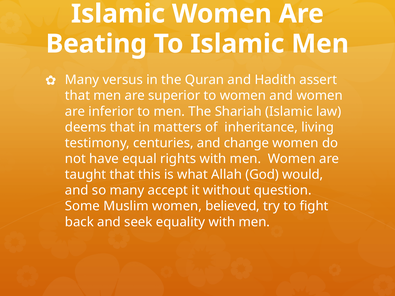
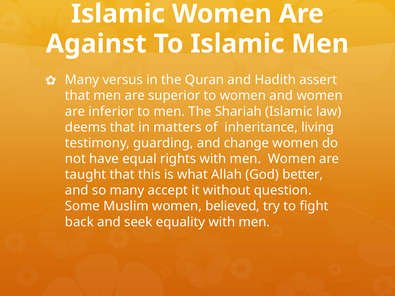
Beating: Beating -> Against
centuries: centuries -> guarding
would: would -> better
